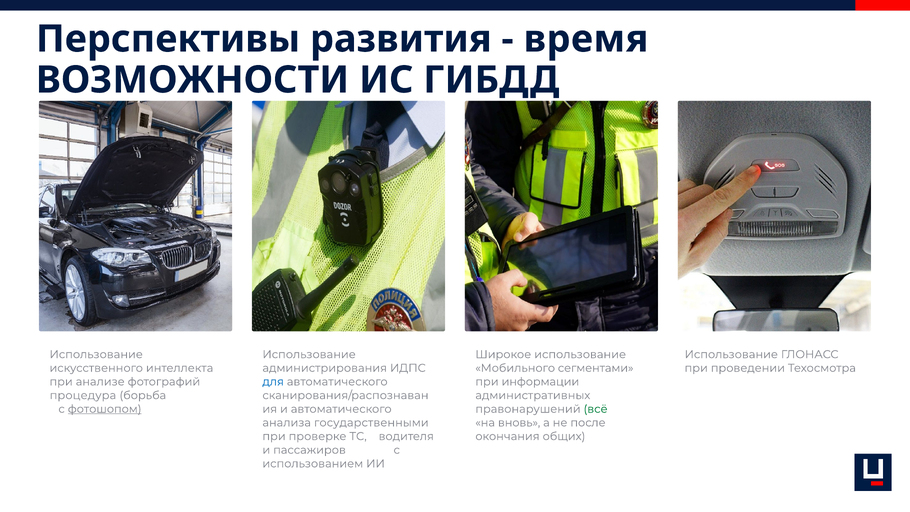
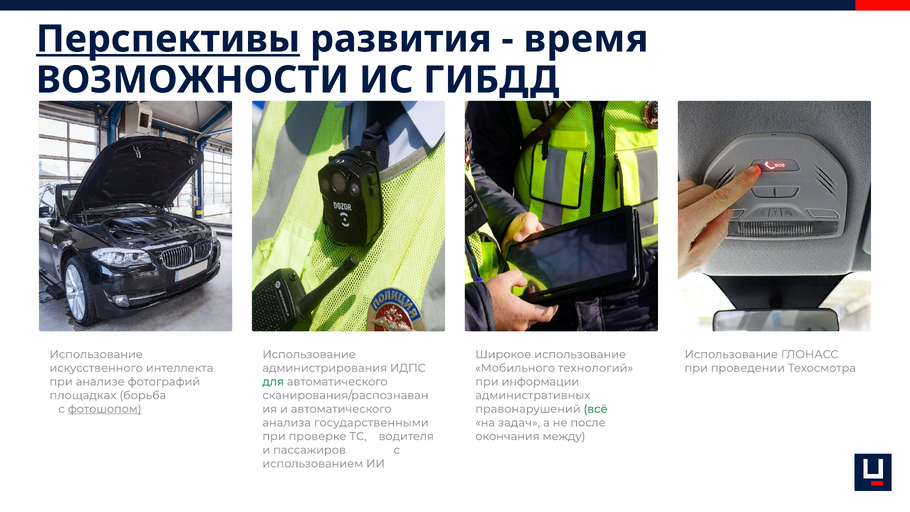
Перспективы underline: none -> present
сегментами: сегментами -> технологий
для colour: blue -> green
процедура: процедура -> площадках
вновь: вновь -> задач
общих: общих -> между
